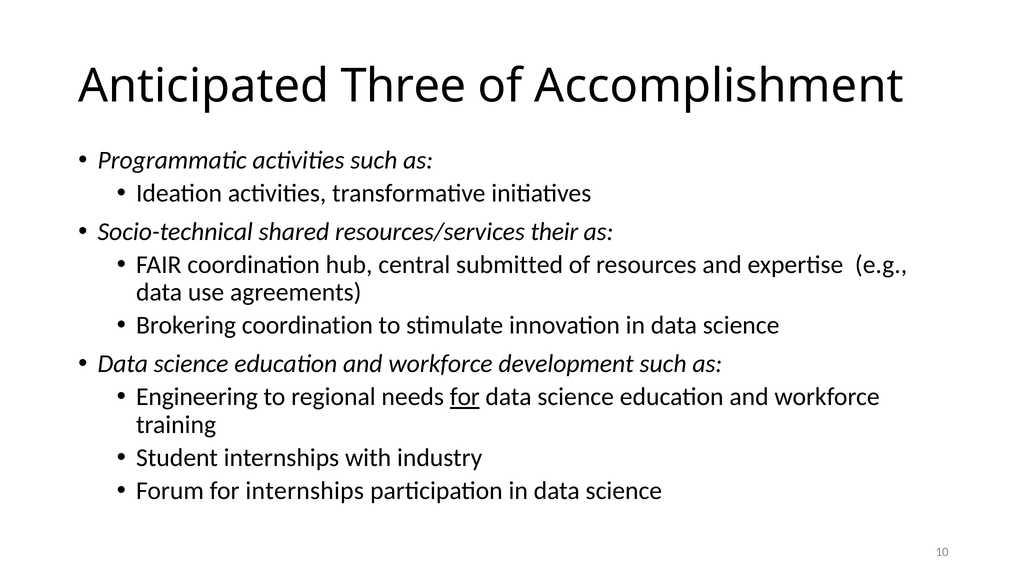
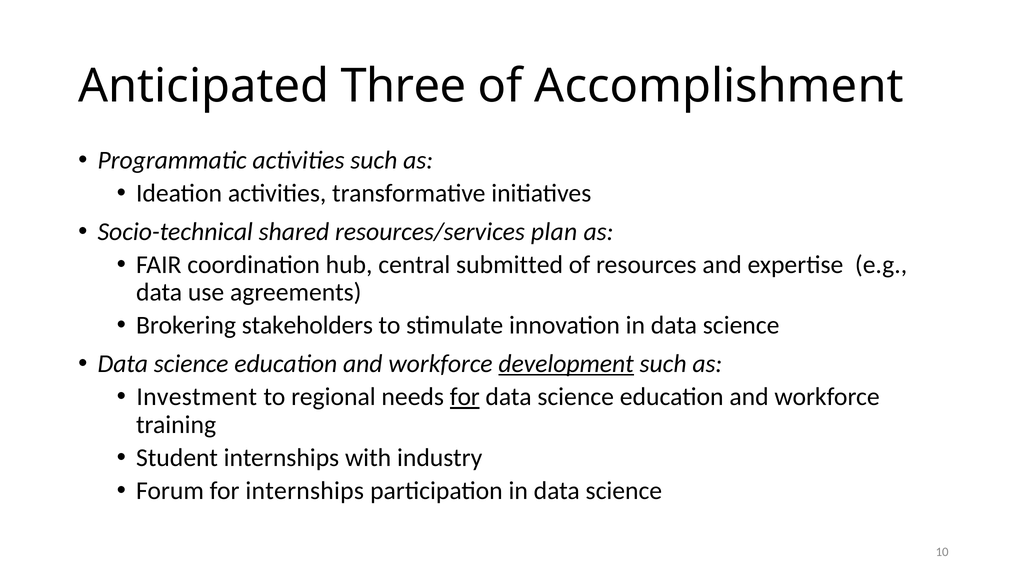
their: their -> plan
Brokering coordination: coordination -> stakeholders
development underline: none -> present
Engineering: Engineering -> Investment
